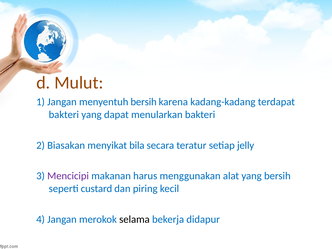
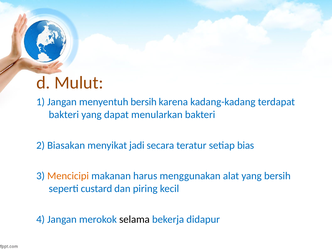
bila: bila -> jadi
jelly: jelly -> bias
Mencicipi colour: purple -> orange
